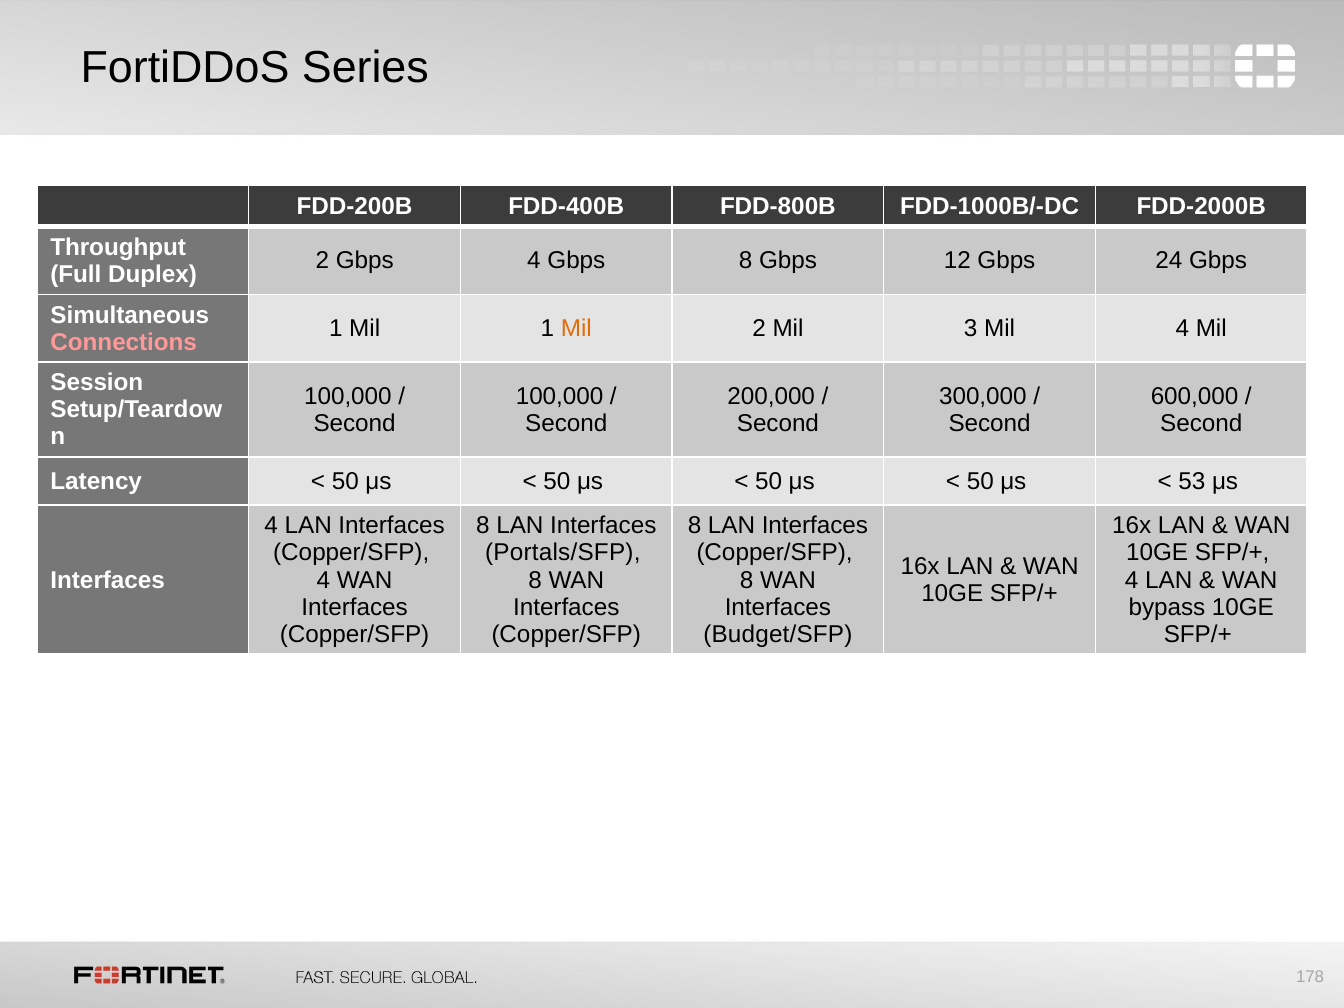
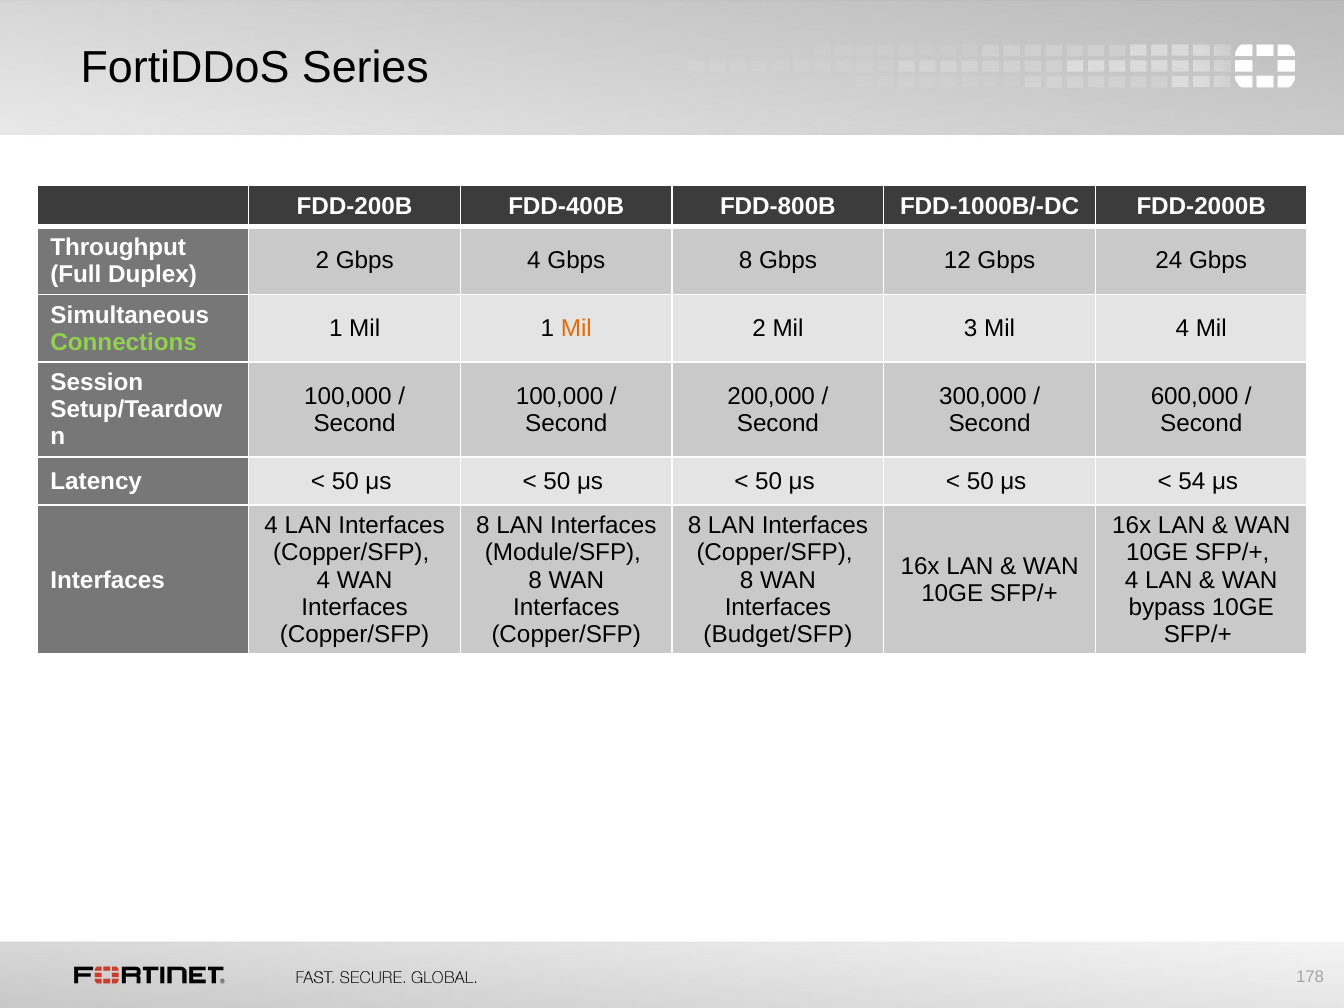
Connections colour: pink -> light green
53: 53 -> 54
Portals/SFP: Portals/SFP -> Module/SFP
